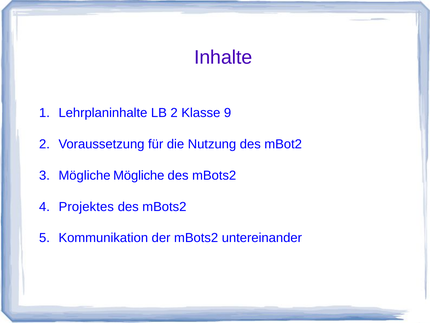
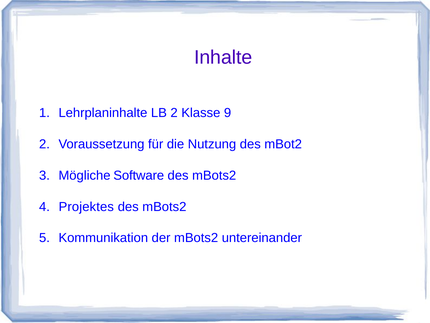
Mögliche Mögliche: Mögliche -> Software
